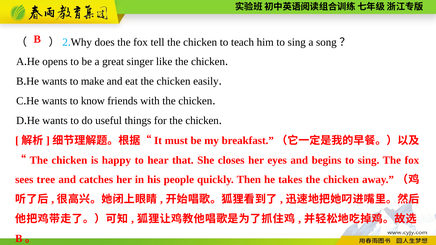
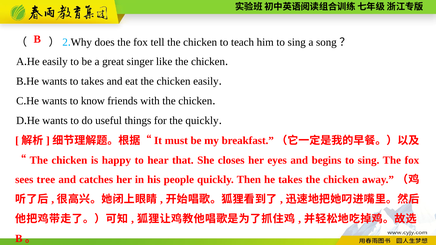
He opens: opens -> easily
to make: make -> takes
for the chicken: chicken -> quickly
